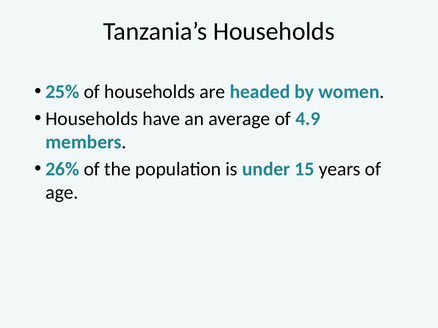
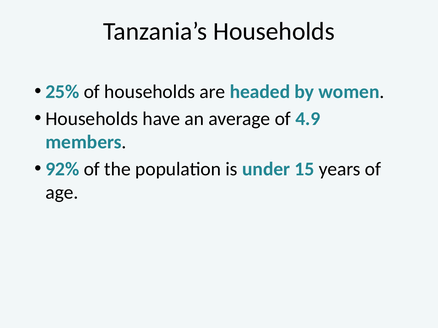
26%: 26% -> 92%
